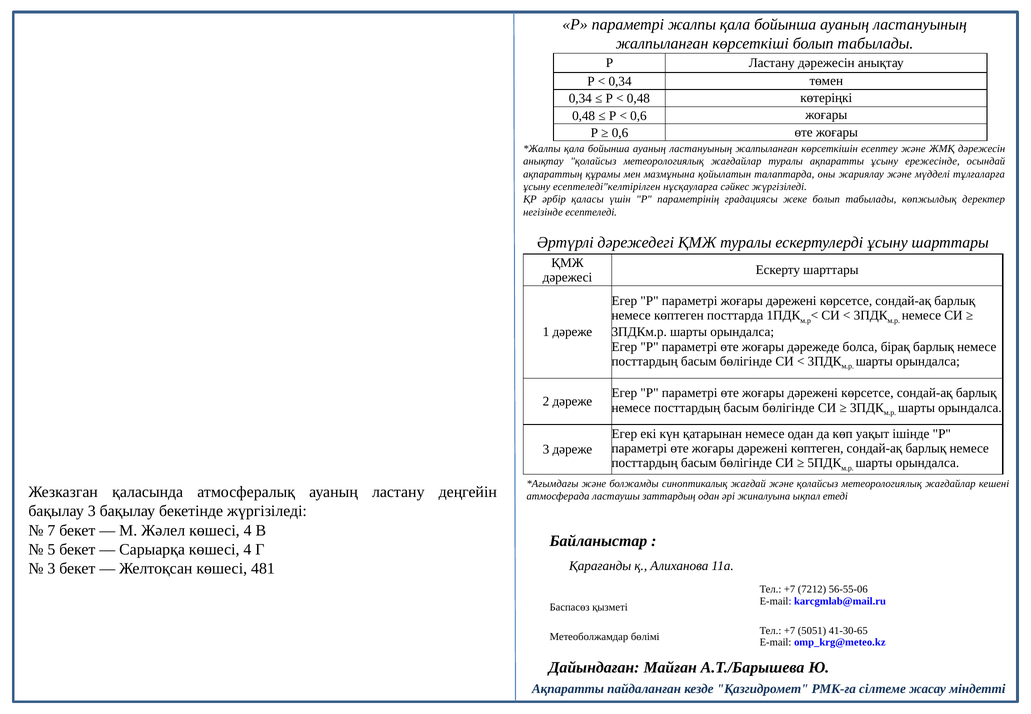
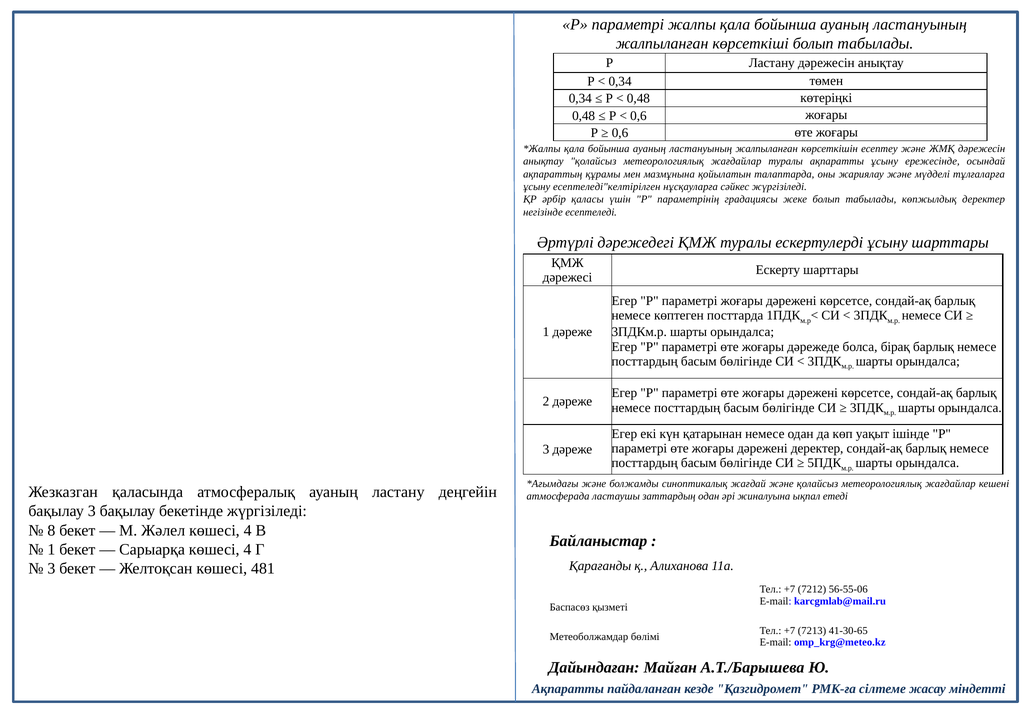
дәрежені көптеген: көптеген -> деректер
7: 7 -> 8
5 at (51, 549): 5 -> 1
5051: 5051 -> 7213
